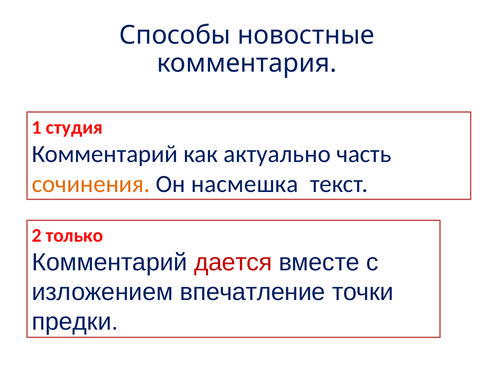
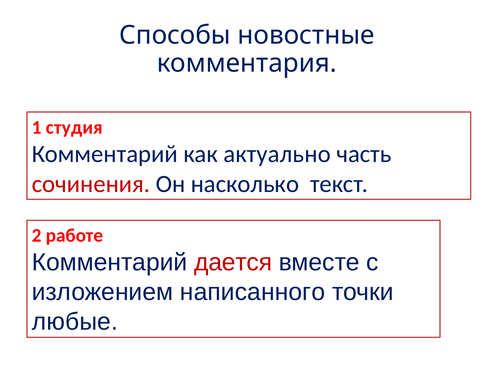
сочинения colour: orange -> red
насмешка: насмешка -> насколько
только: только -> работе
впечатление: впечатление -> написанного
предки: предки -> любые
